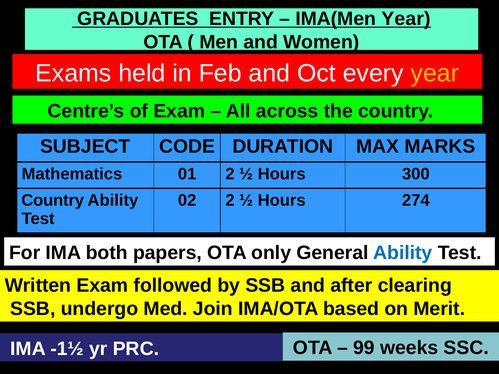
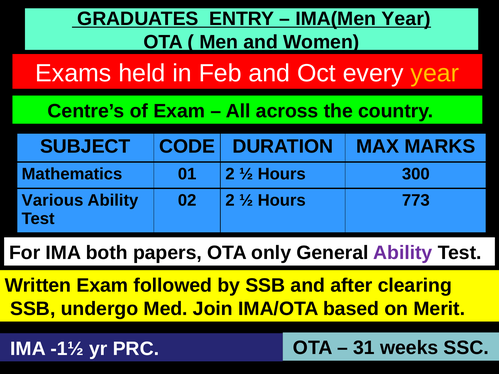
Country at (53, 200): Country -> Various
274: 274 -> 773
Ability at (403, 253) colour: blue -> purple
99: 99 -> 31
